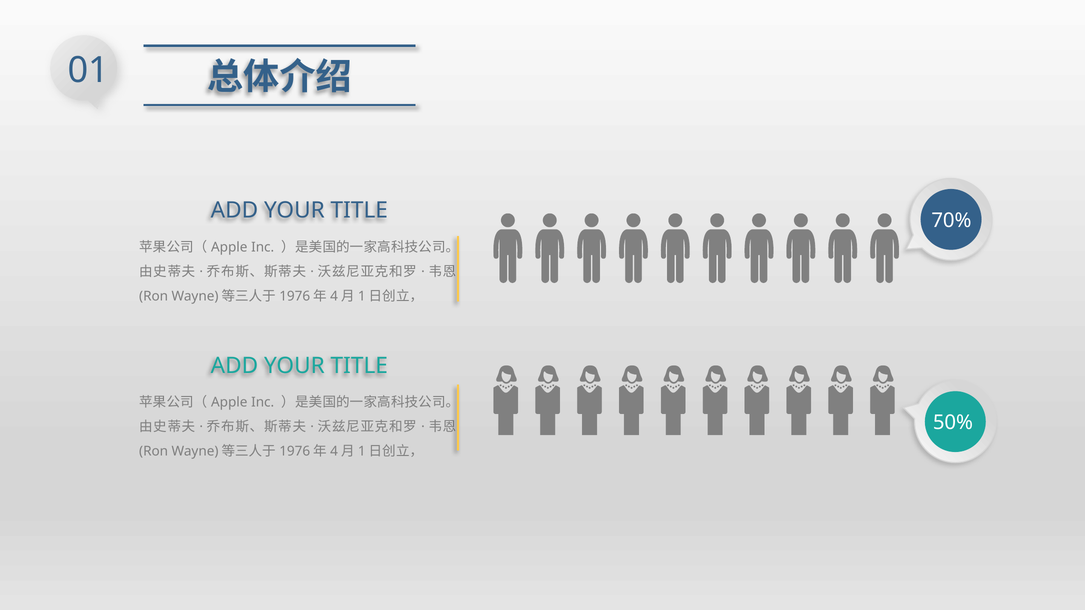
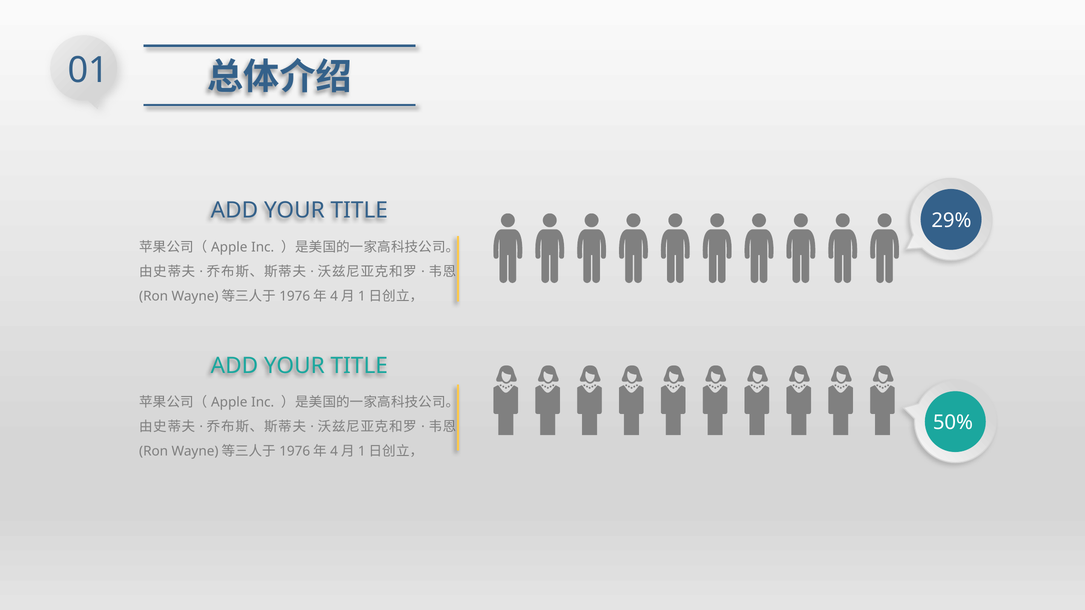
70%: 70% -> 29%
